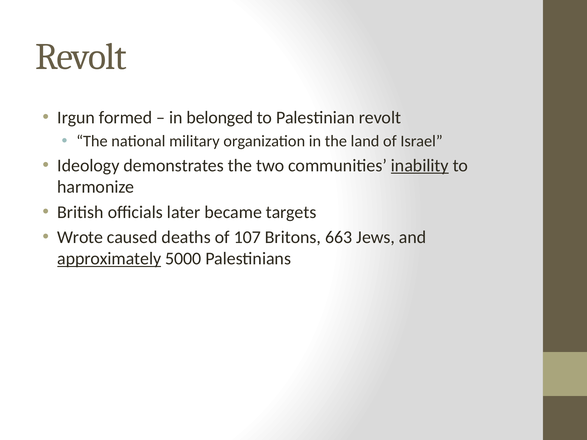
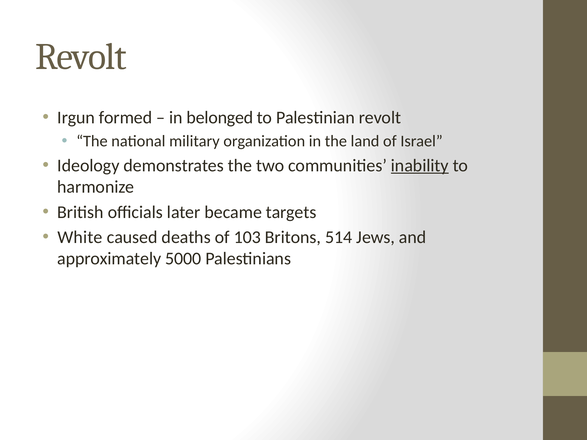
Wrote: Wrote -> White
107: 107 -> 103
663: 663 -> 514
approximately underline: present -> none
